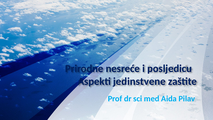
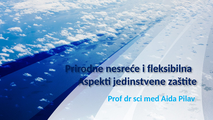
posljedicu: posljedicu -> fleksibilna
